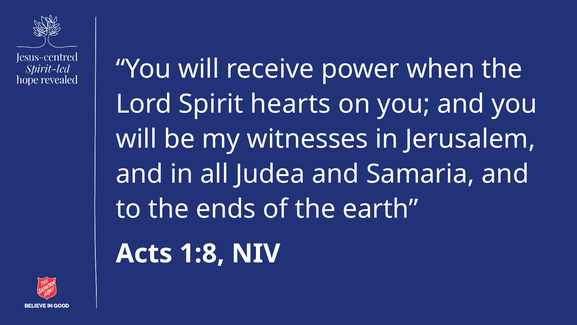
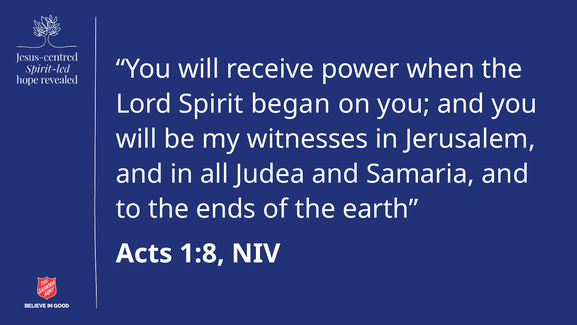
hearts: hearts -> began
